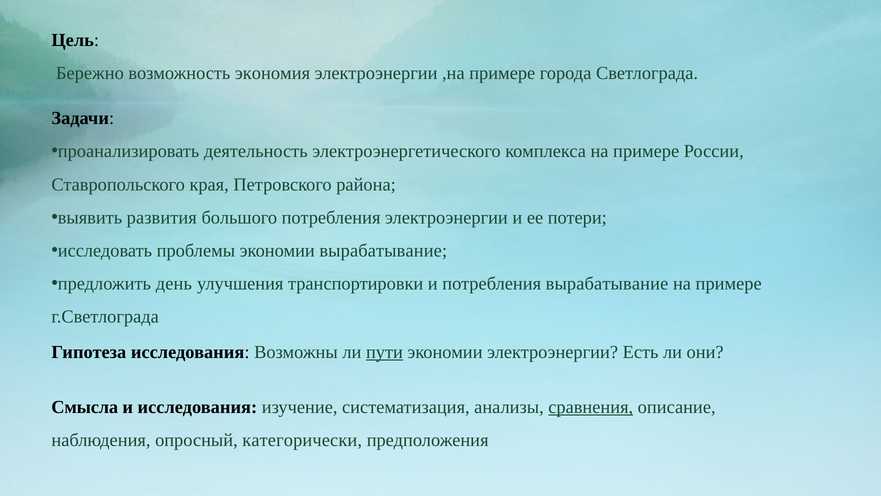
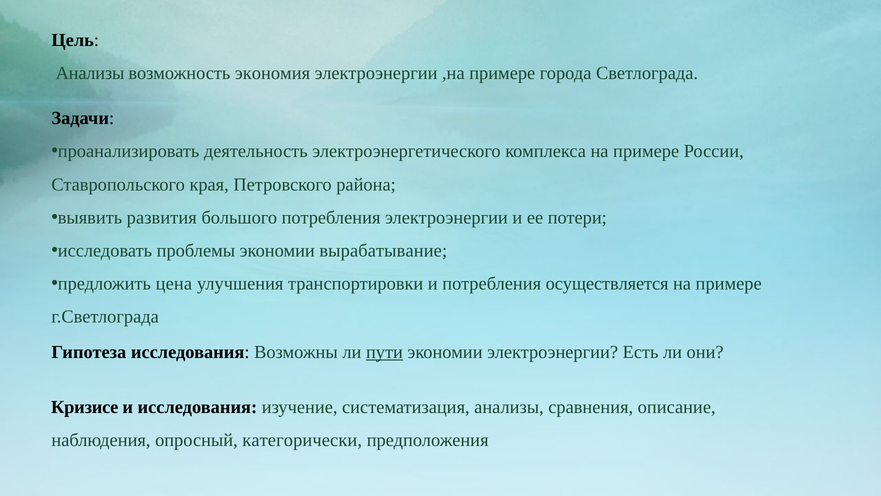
Бережно at (90, 73): Бережно -> Анализы
день: день -> цена
потребления вырабатывание: вырабатывание -> осуществляется
Смысла: Смысла -> Кризисе
сравнения underline: present -> none
